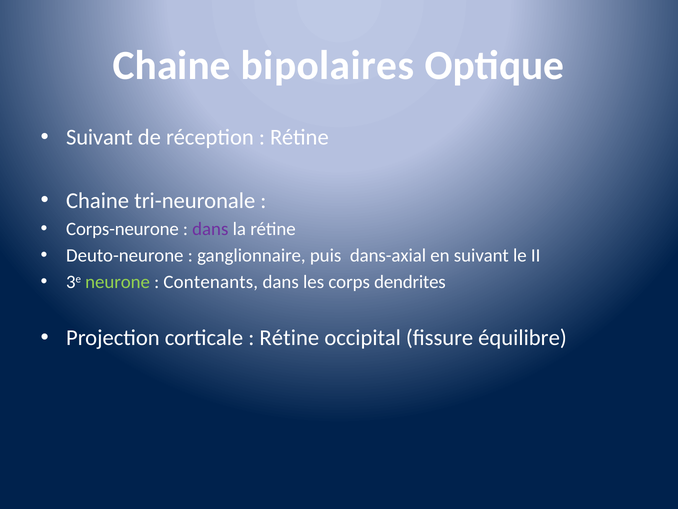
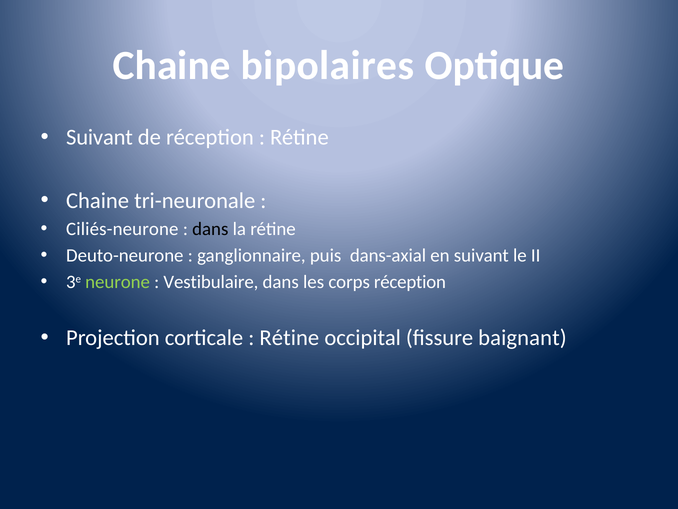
Corps-neurone: Corps-neurone -> Ciliés-neurone
dans at (210, 229) colour: purple -> black
Contenants: Contenants -> Vestibulaire
corps dendrites: dendrites -> réception
équilibre: équilibre -> baignant
